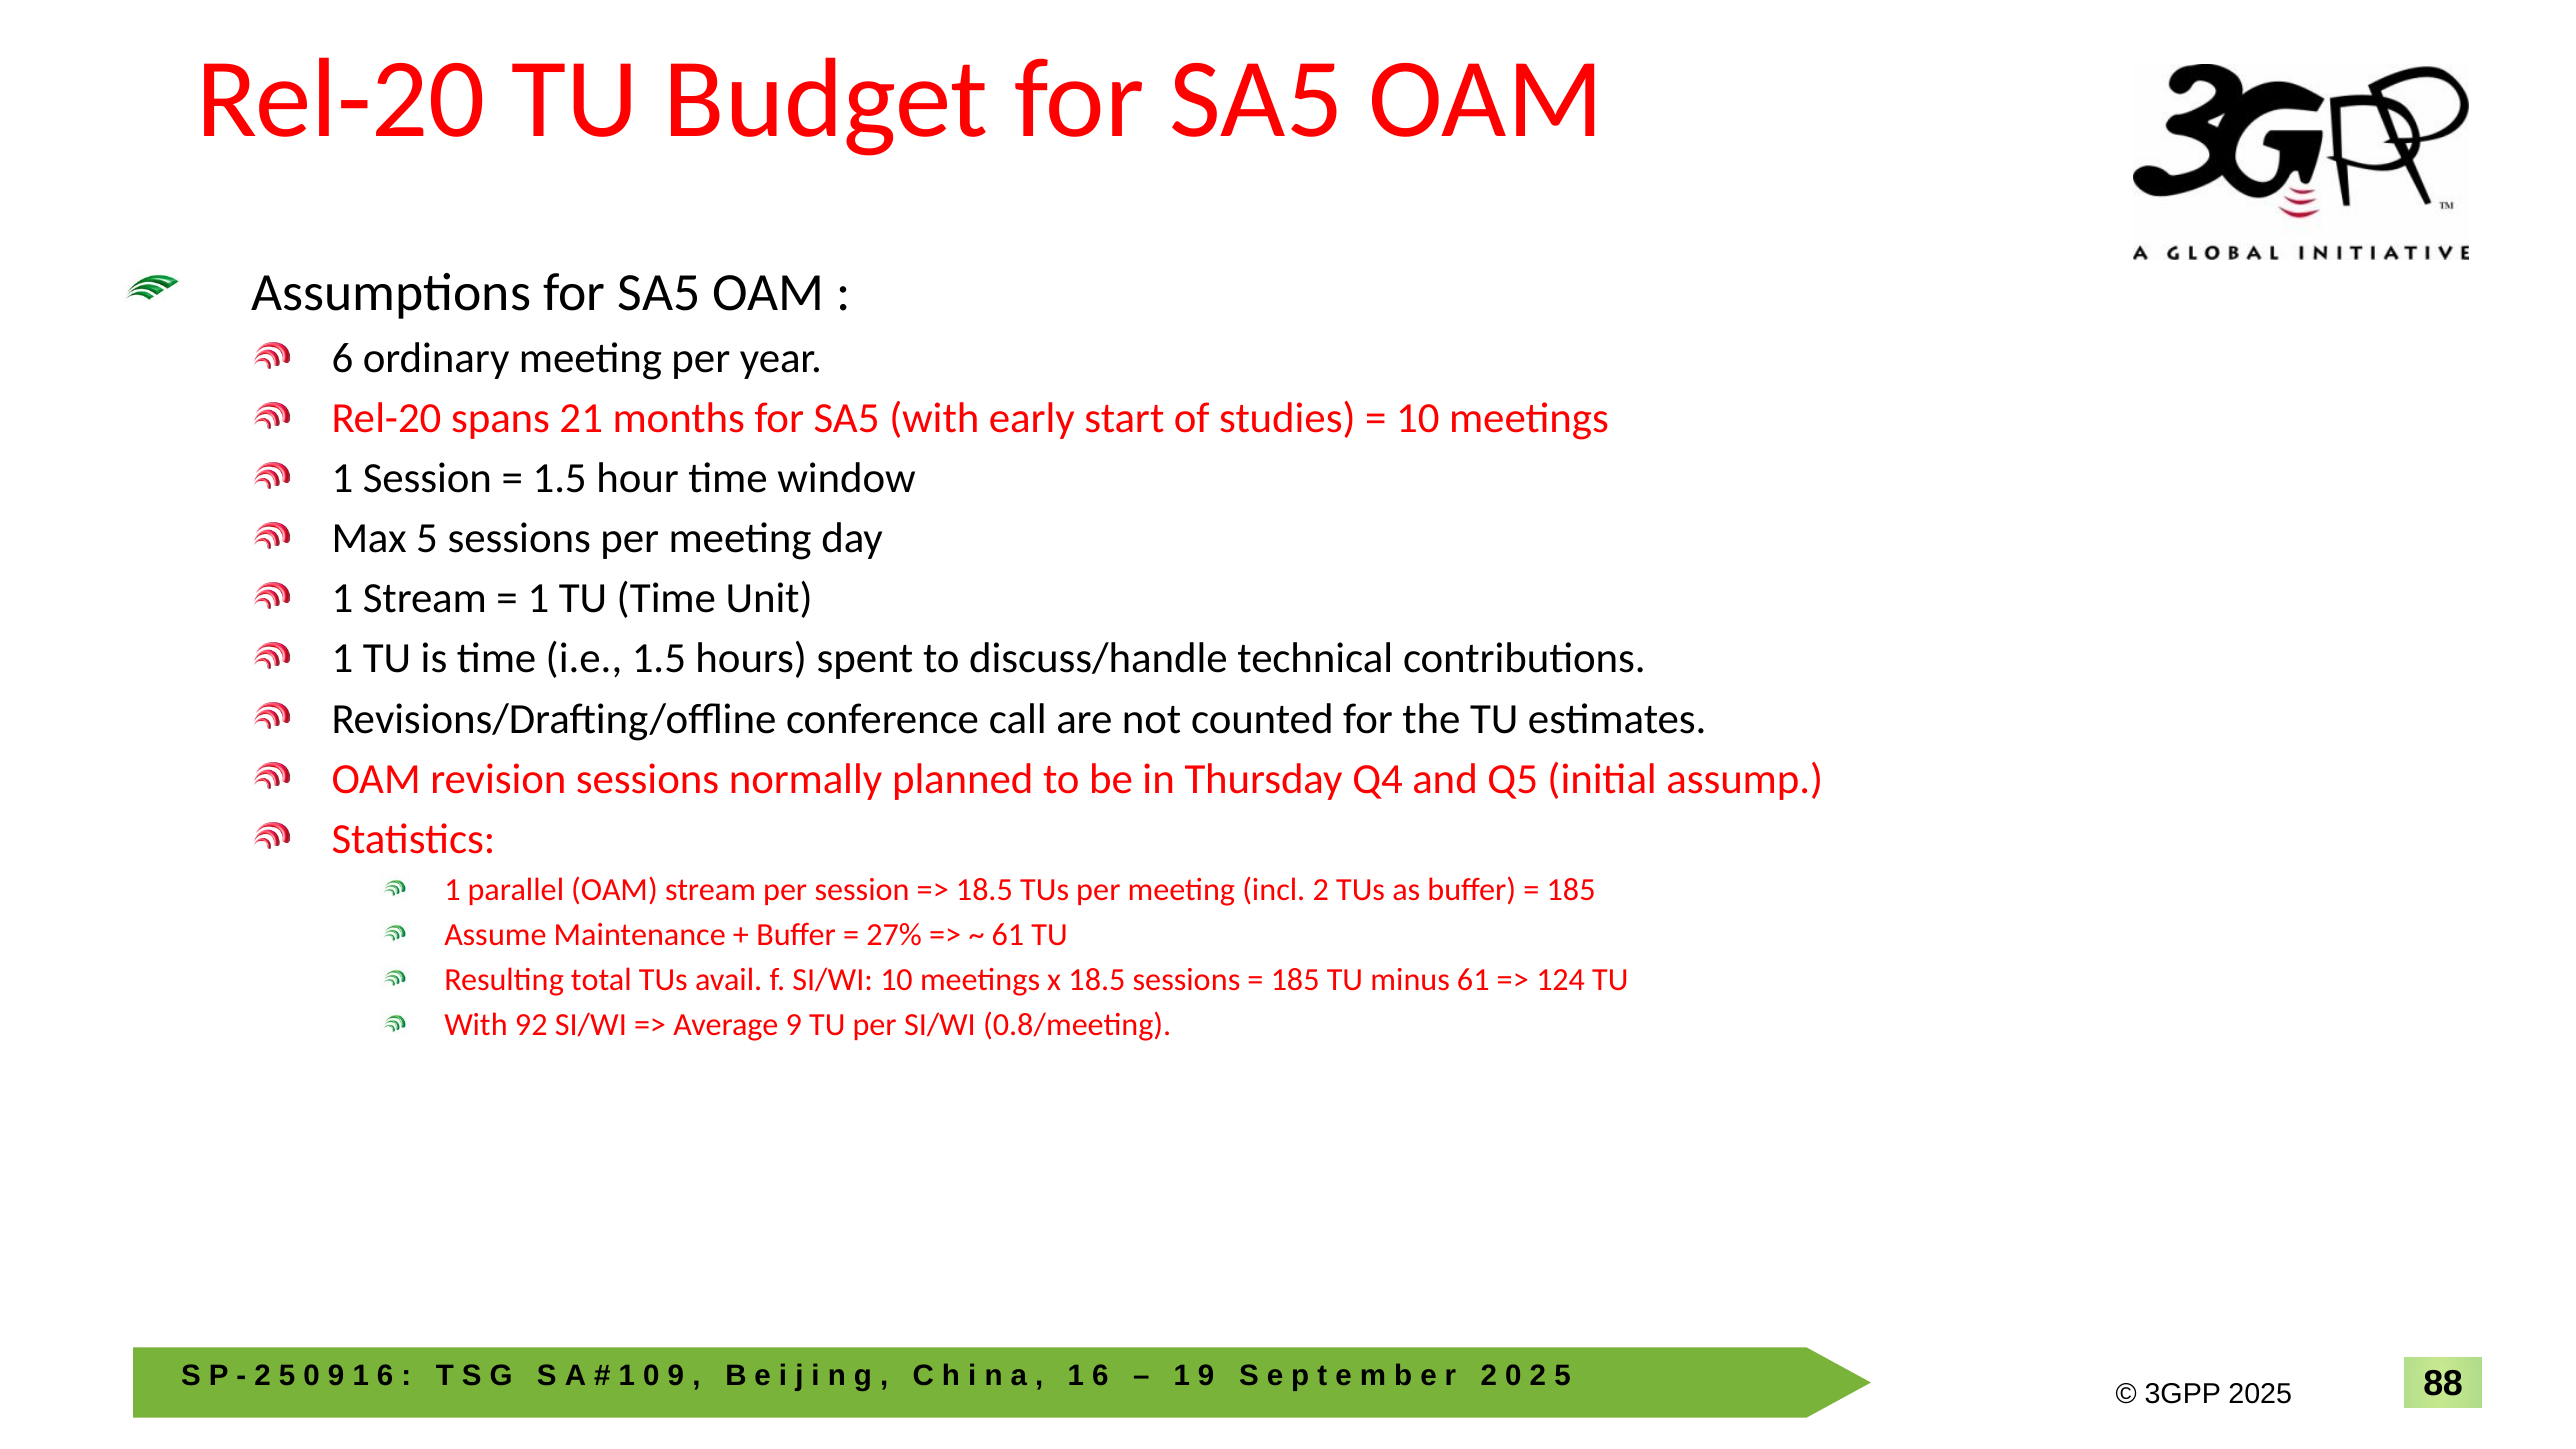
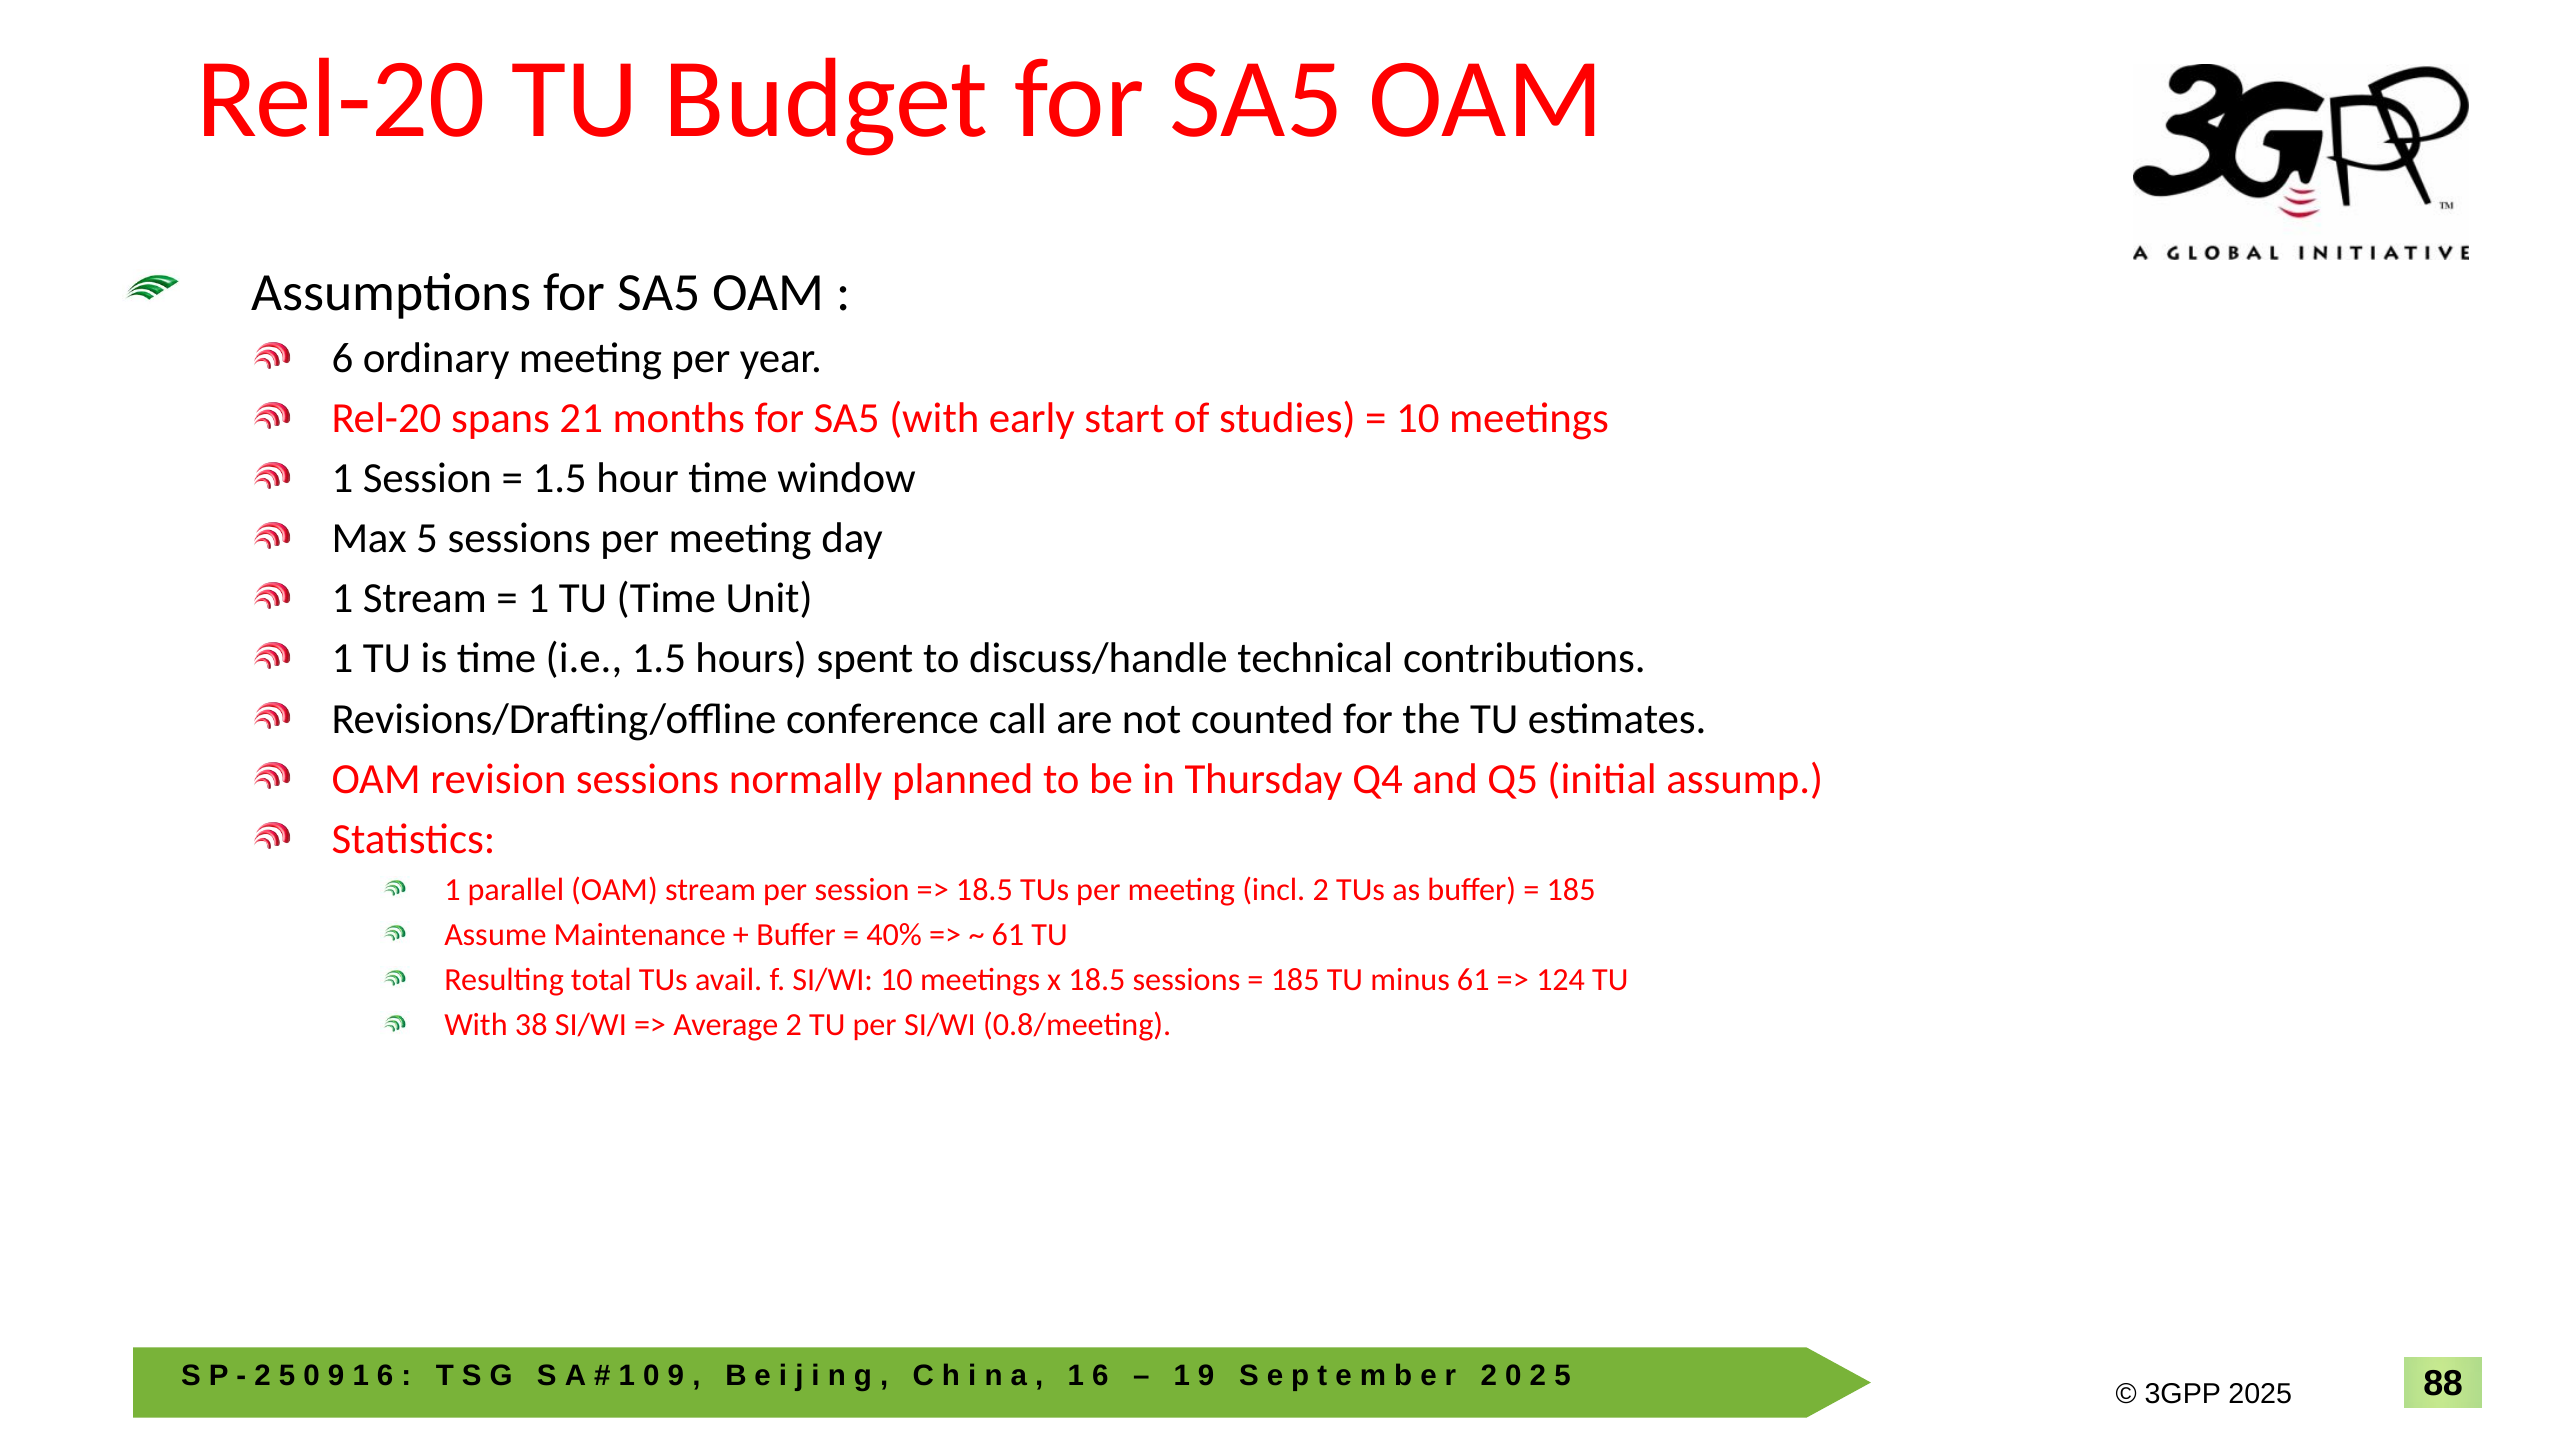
27%: 27% -> 40%
92: 92 -> 38
Average 9: 9 -> 2
